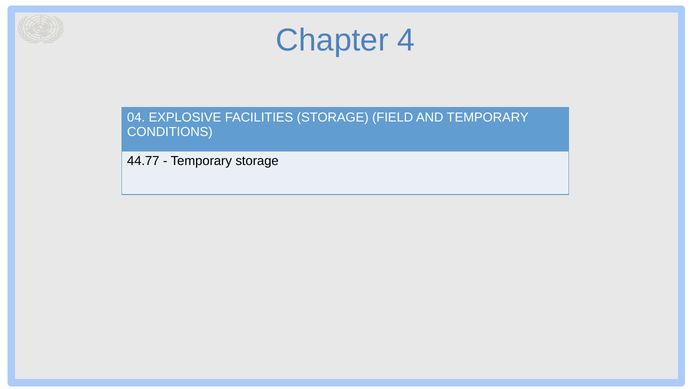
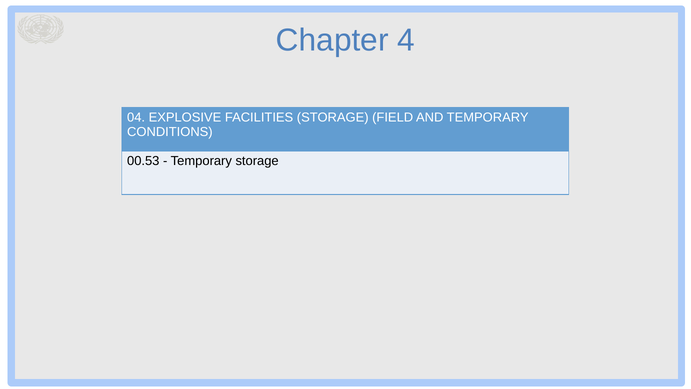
44.77: 44.77 -> 00.53
